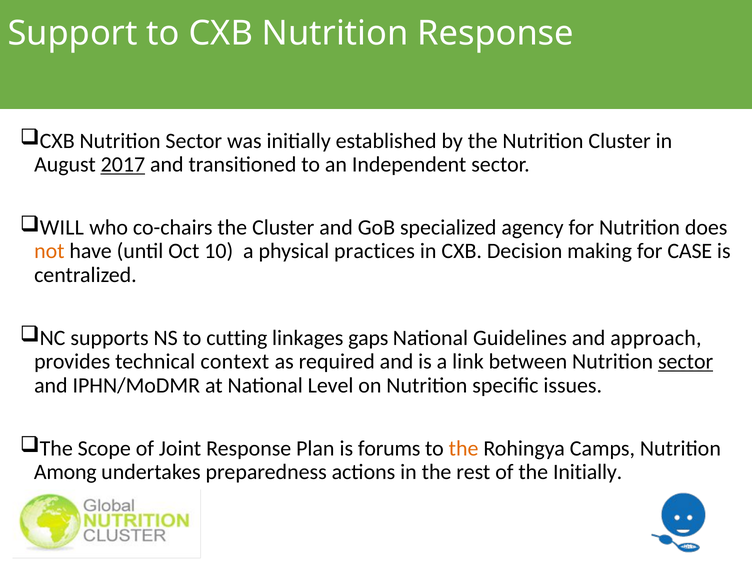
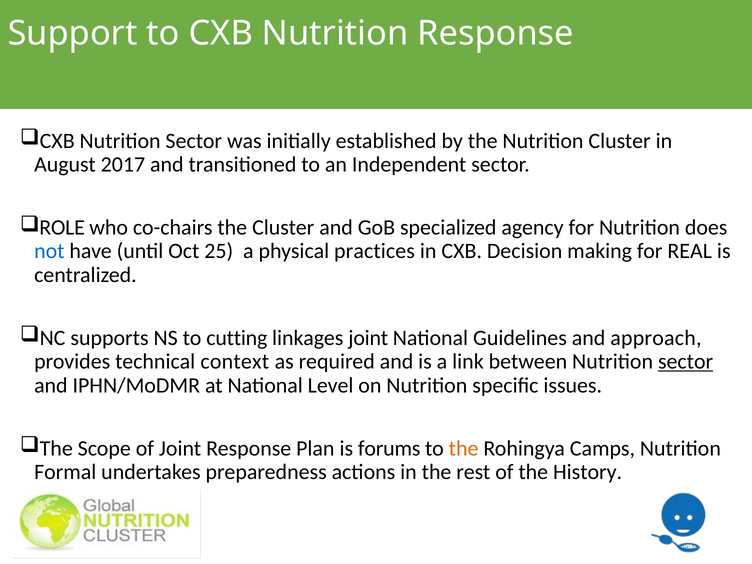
2017 underline: present -> none
WILL: WILL -> ROLE
not colour: orange -> blue
10: 10 -> 25
CASE: CASE -> REAL
linkages gaps: gaps -> joint
Among: Among -> Formal
the Initially: Initially -> History
